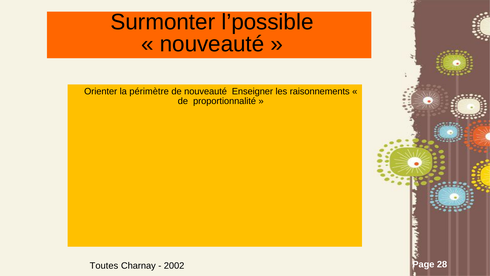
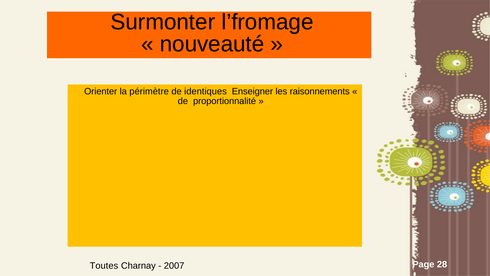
l’possible: l’possible -> l’fromage
de nouveauté: nouveauté -> identiques
2002: 2002 -> 2007
